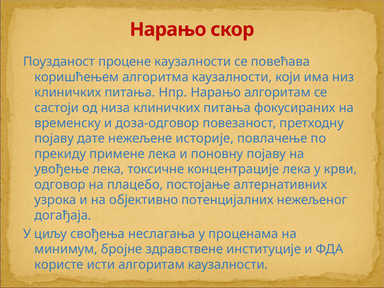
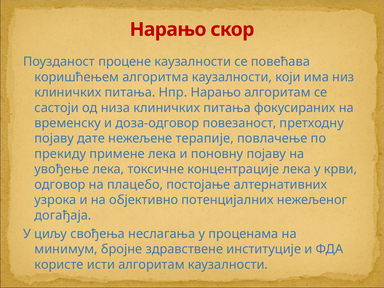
историје: историје -> терапије
